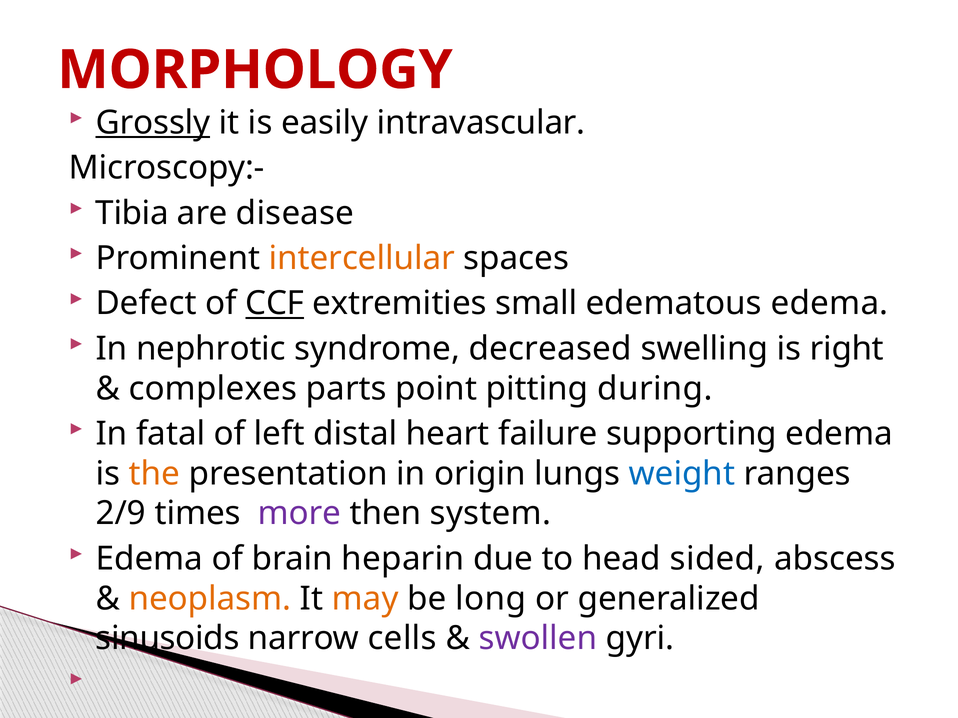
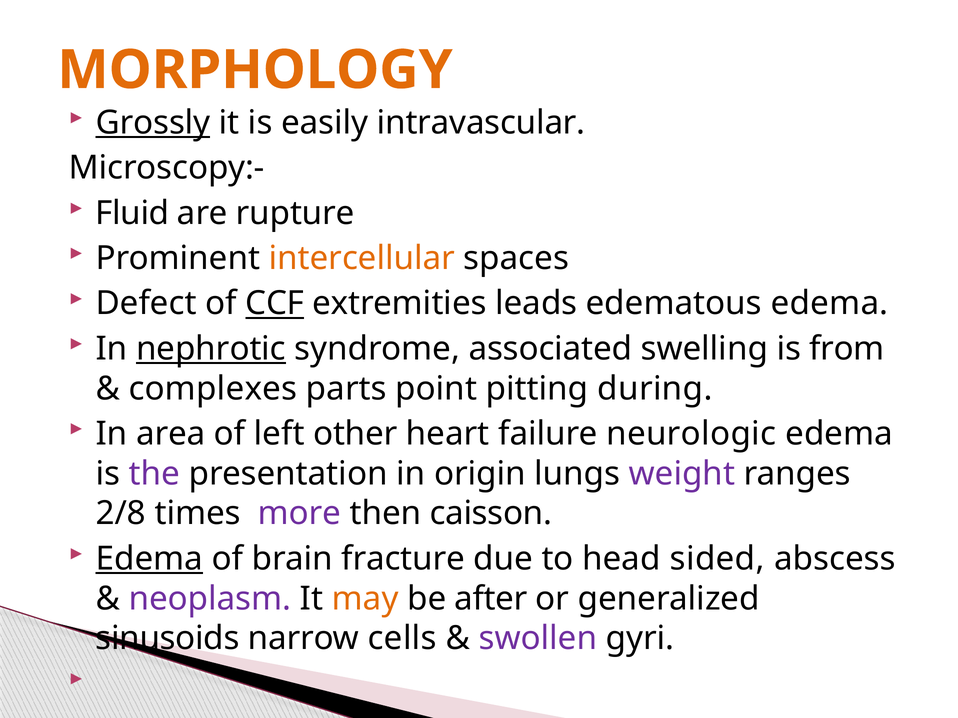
MORPHOLOGY colour: red -> orange
Tibia: Tibia -> Fluid
disease: disease -> rupture
small: small -> leads
nephrotic underline: none -> present
decreased: decreased -> associated
right: right -> from
fatal: fatal -> area
distal: distal -> other
supporting: supporting -> neurologic
the colour: orange -> purple
weight colour: blue -> purple
2/9: 2/9 -> 2/8
system: system -> caisson
Edema at (149, 559) underline: none -> present
heparin: heparin -> fracture
neoplasm colour: orange -> purple
long: long -> after
